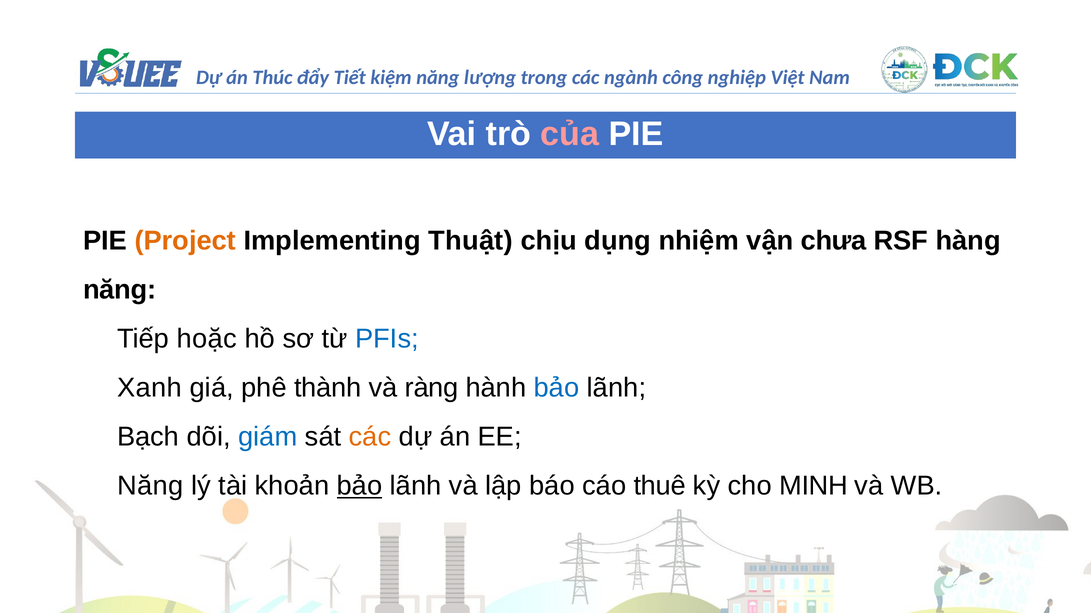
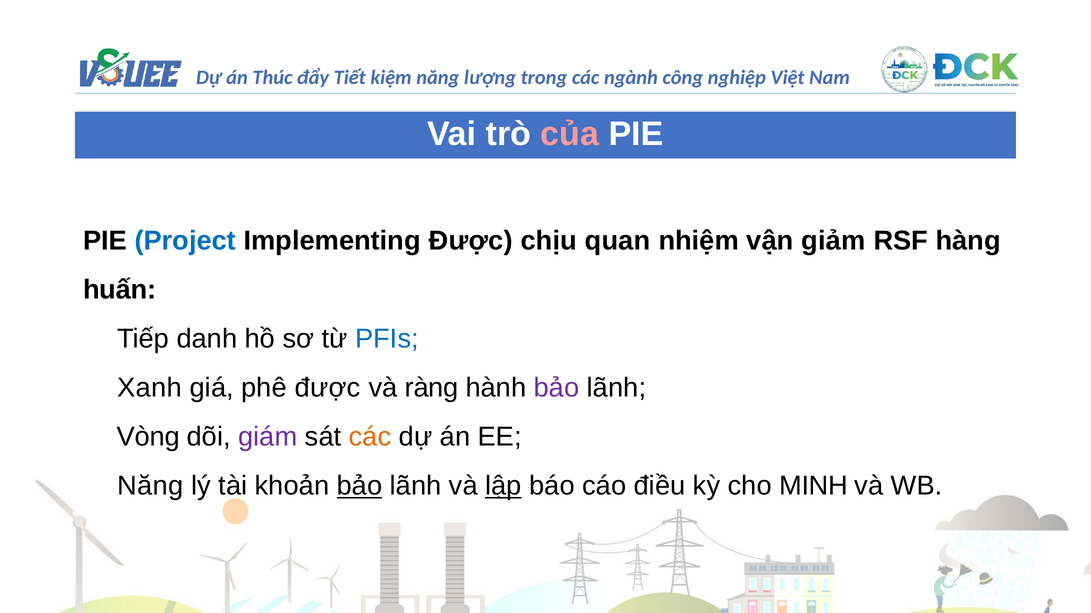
Project colour: orange -> blue
Implementing Thuật: Thuật -> Được
dụng: dụng -> quan
chưa: chưa -> giảm
năng at (120, 290): năng -> huấn
hoặc: hoặc -> danh
phê thành: thành -> được
bảo at (557, 388) colour: blue -> purple
Bạch: Bạch -> Vòng
giám colour: blue -> purple
lập underline: none -> present
thuê: thuê -> điều
